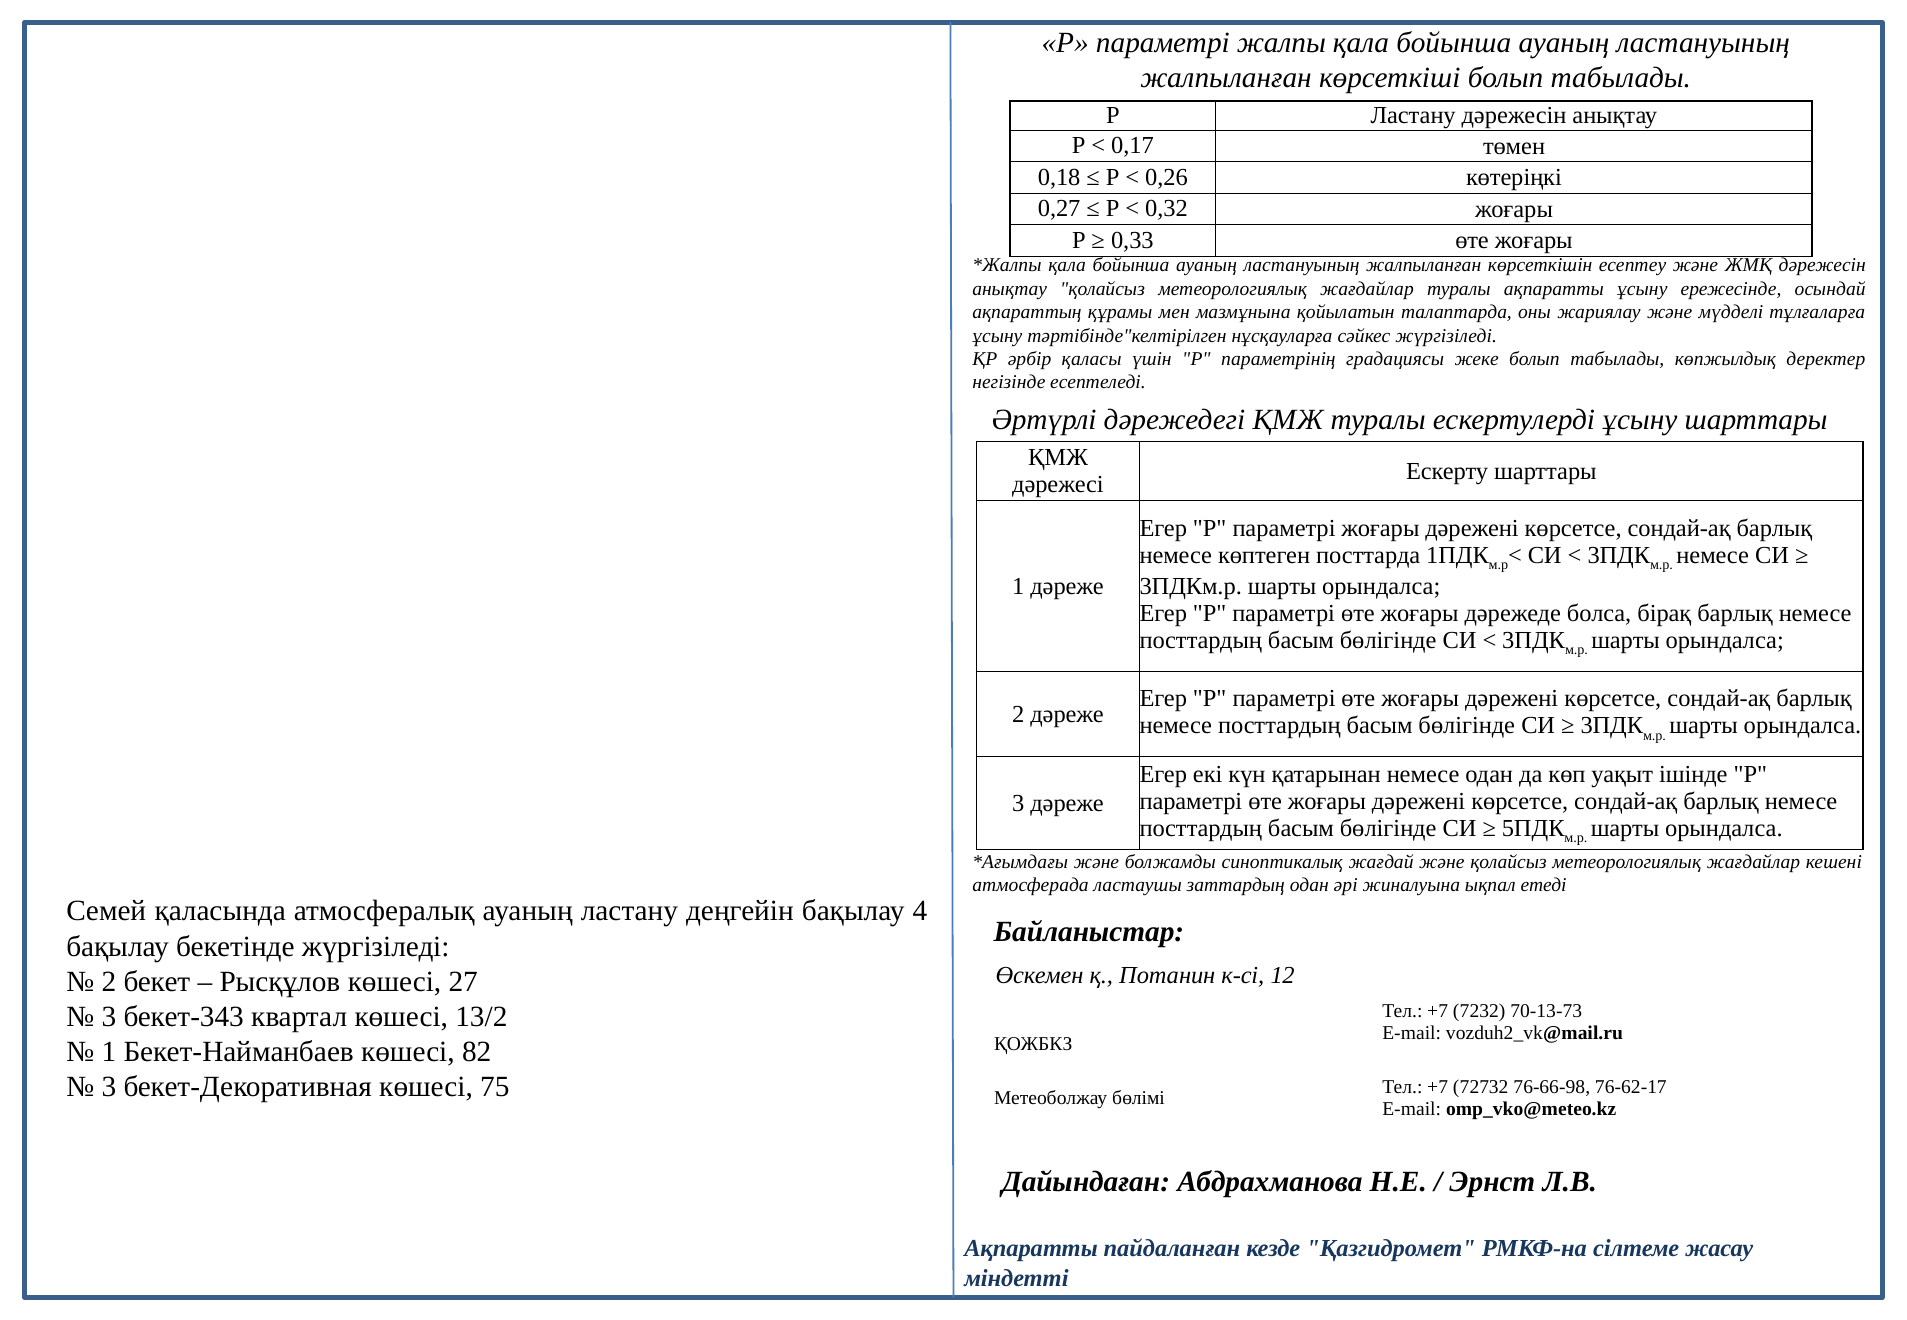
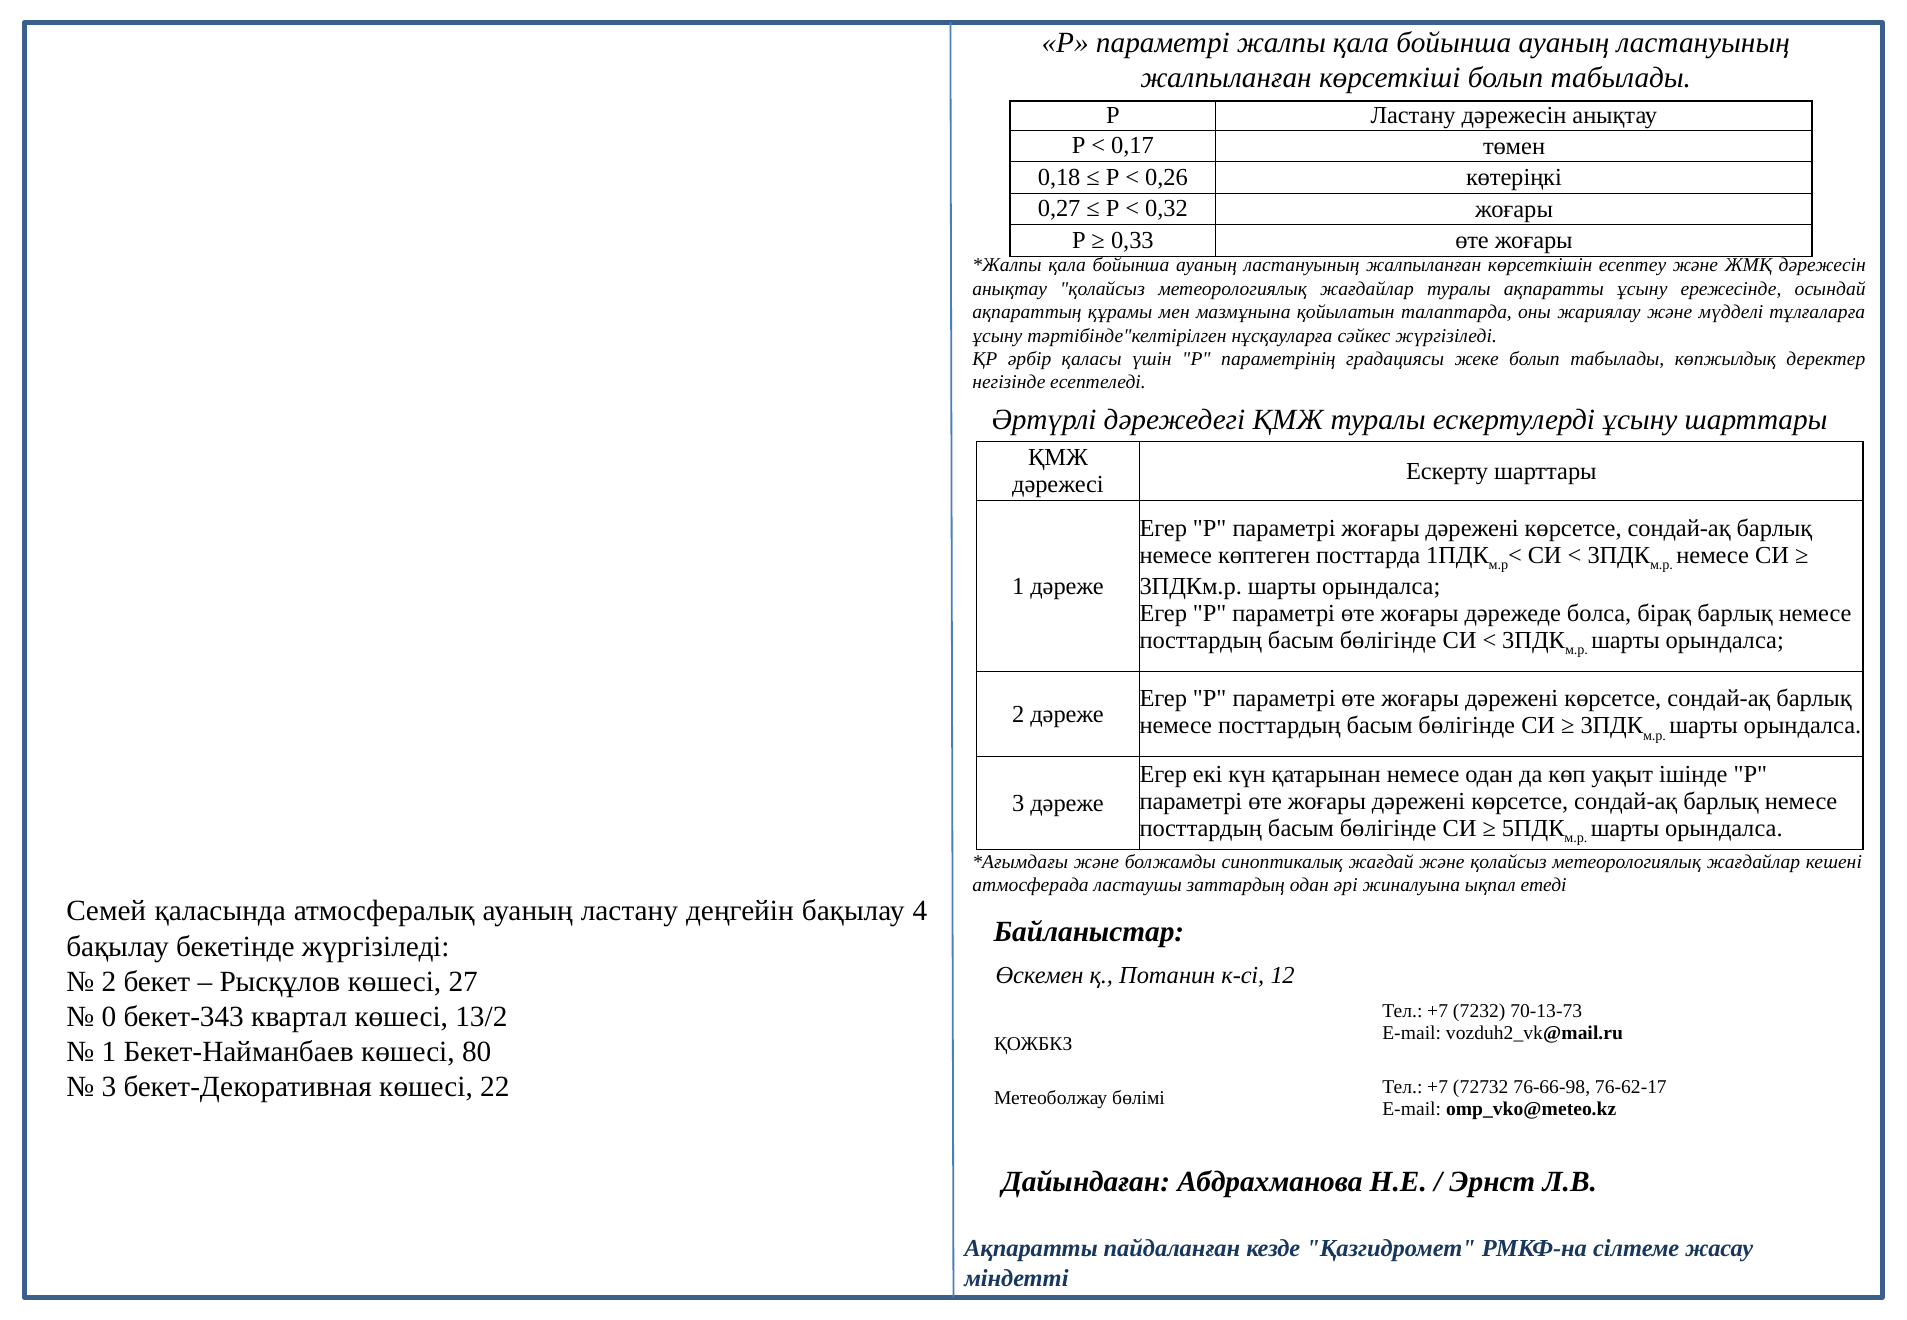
3 at (109, 1017): 3 -> 0
82: 82 -> 80
75: 75 -> 22
